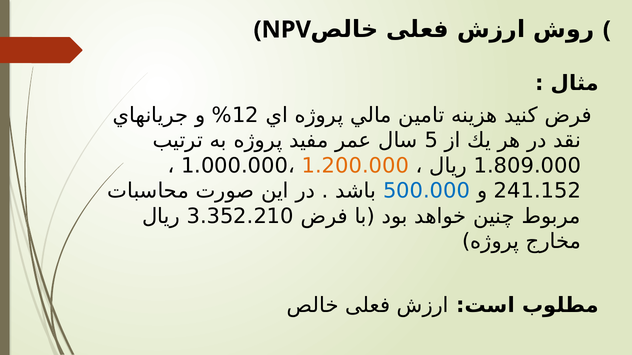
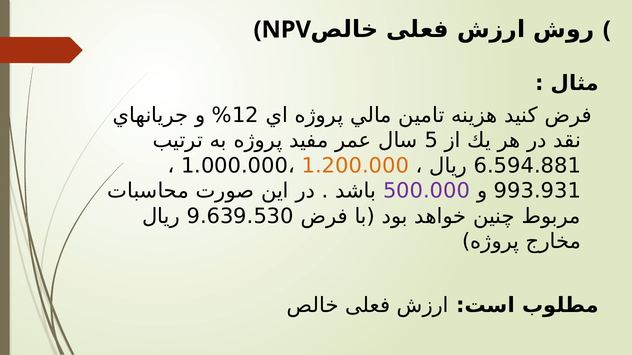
1.809.000: 1.809.000 -> 6.594.881
500.000 colour: blue -> purple
241.152: 241.152 -> 993.931
3.352.210: 3.352.210 -> 9.639.530
